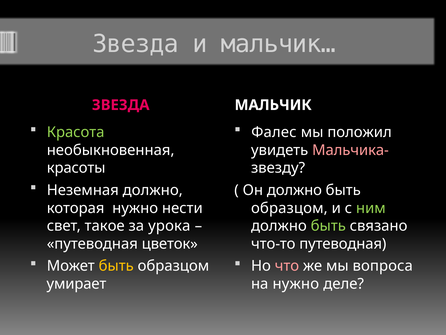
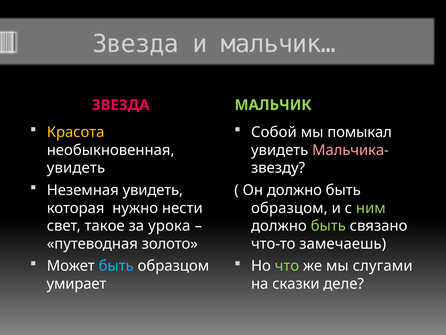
МАЛЬЧИК colour: white -> light green
Красота colour: light green -> yellow
Фалес: Фалес -> Собой
положил: положил -> помыкал
красоты at (76, 168): красоты -> увидеть
Неземная должно: должно -> увидеть
цветок: цветок -> золото
что-то путеводная: путеводная -> замечаешь
быть at (116, 266) colour: yellow -> light blue
что colour: pink -> light green
вопроса: вопроса -> слугами
на нужно: нужно -> сказки
